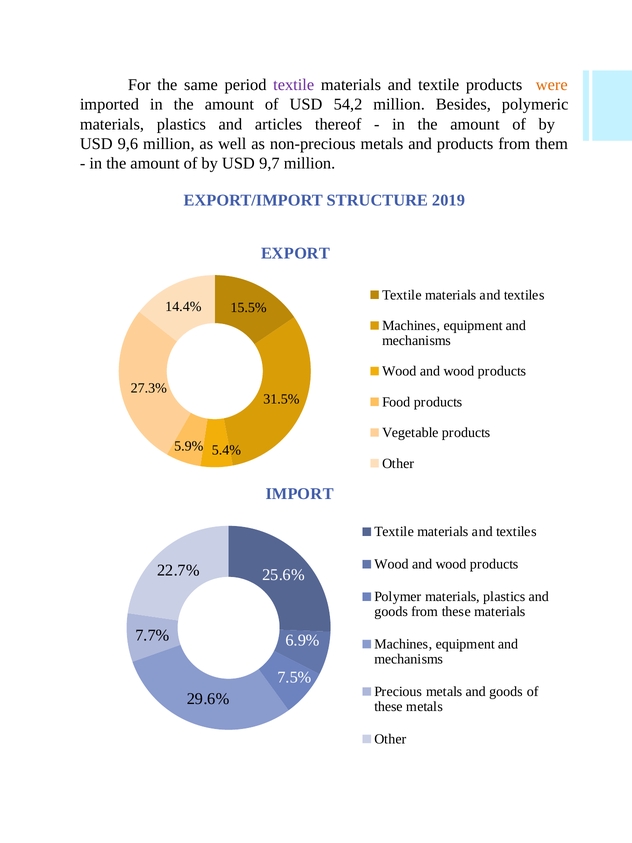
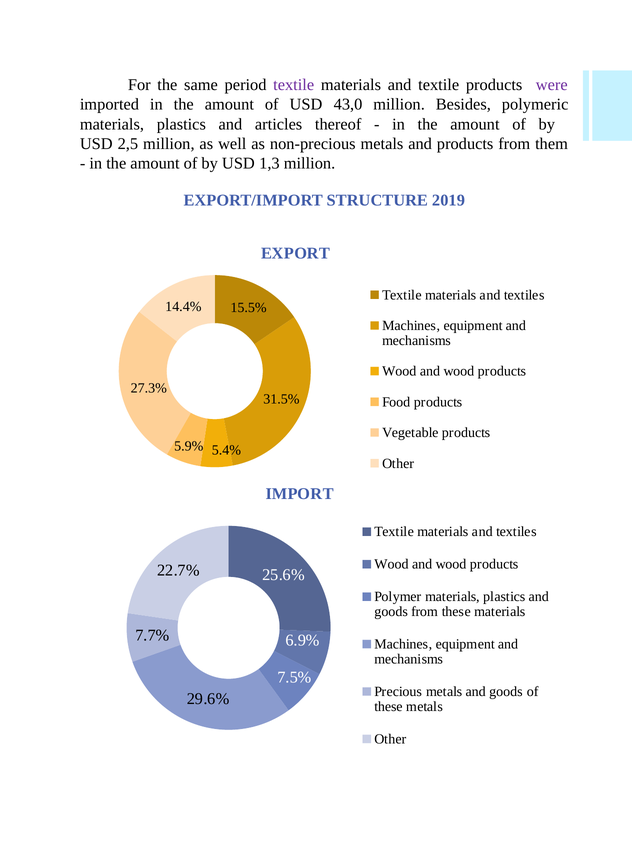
were colour: orange -> purple
54,2: 54,2 -> 43,0
9,6: 9,6 -> 2,5
9,7: 9,7 -> 1,3
